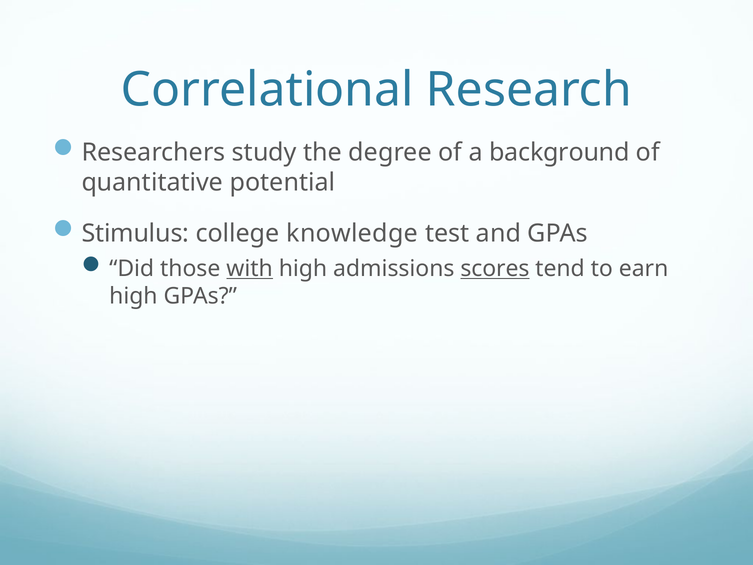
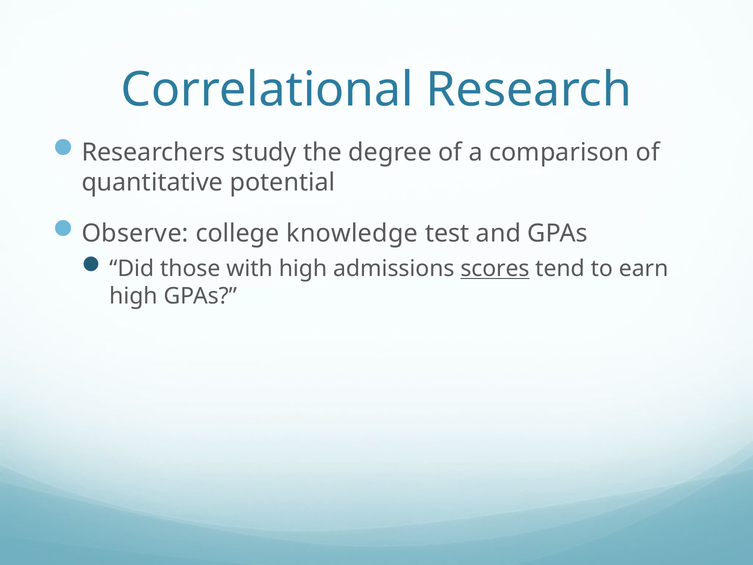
background: background -> comparison
Stimulus: Stimulus -> Observe
with underline: present -> none
